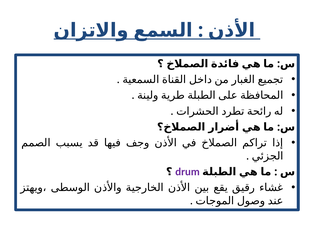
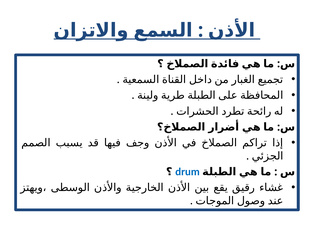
drum colour: purple -> blue
